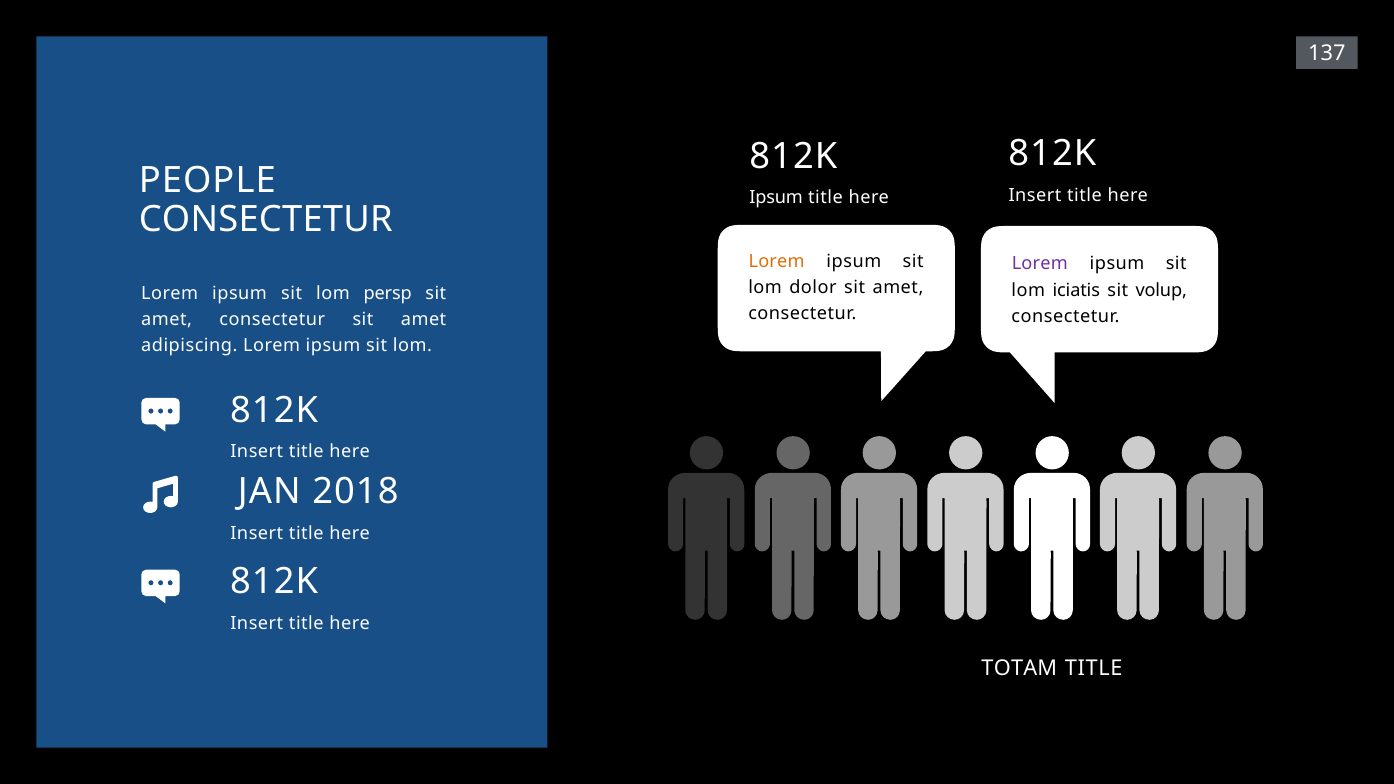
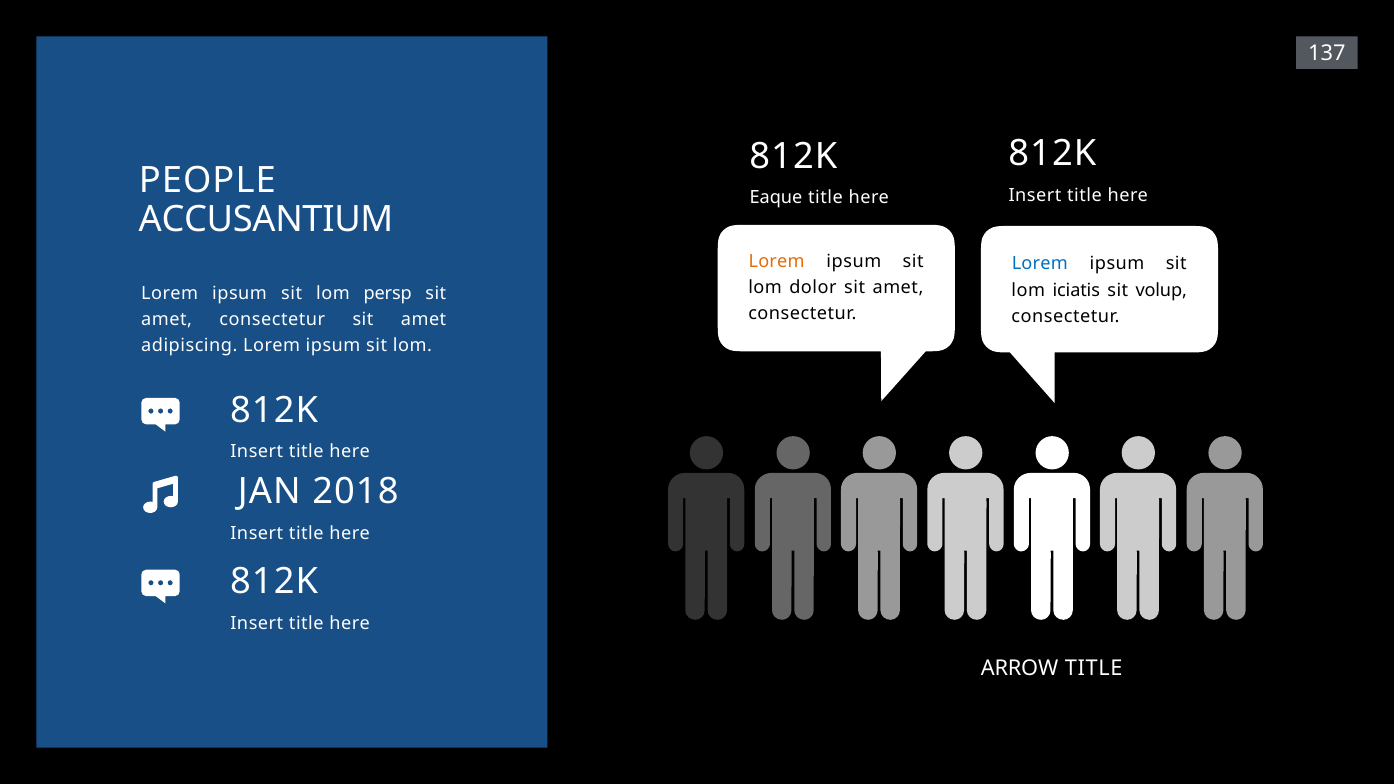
Ipsum at (776, 198): Ipsum -> Eaque
CONSECTETUR at (266, 220): CONSECTETUR -> ACCUSANTIUM
Lorem at (1040, 264) colour: purple -> blue
TOTAM: TOTAM -> ARROW
